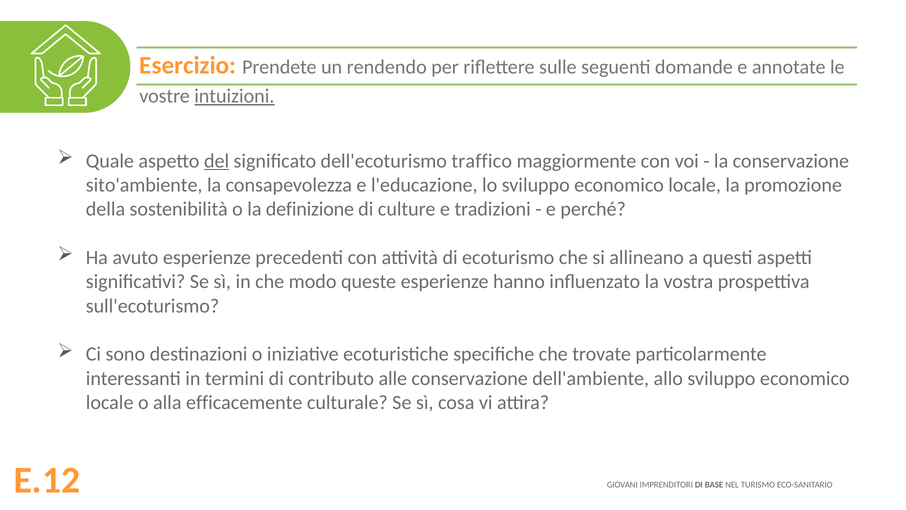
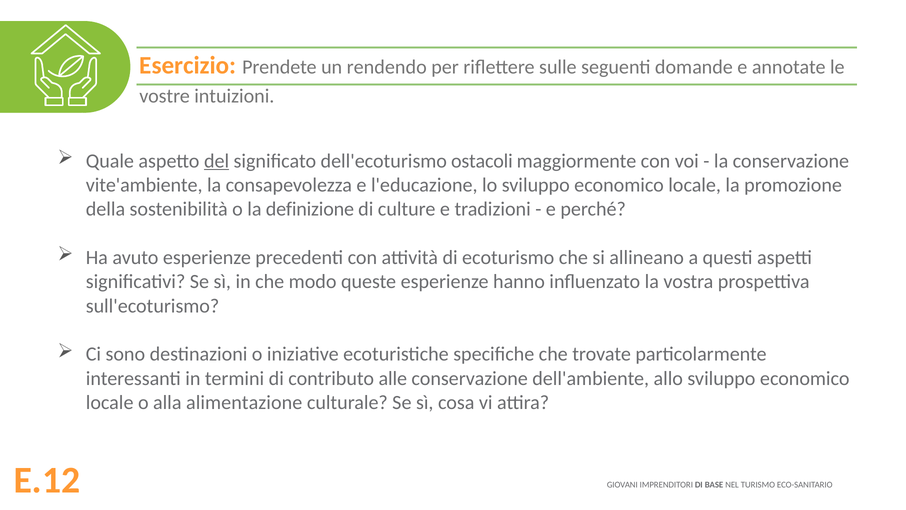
intuizioni underline: present -> none
traffico: traffico -> ostacoli
sito'ambiente: sito'ambiente -> vite'ambiente
efficacemente: efficacemente -> alimentazione
